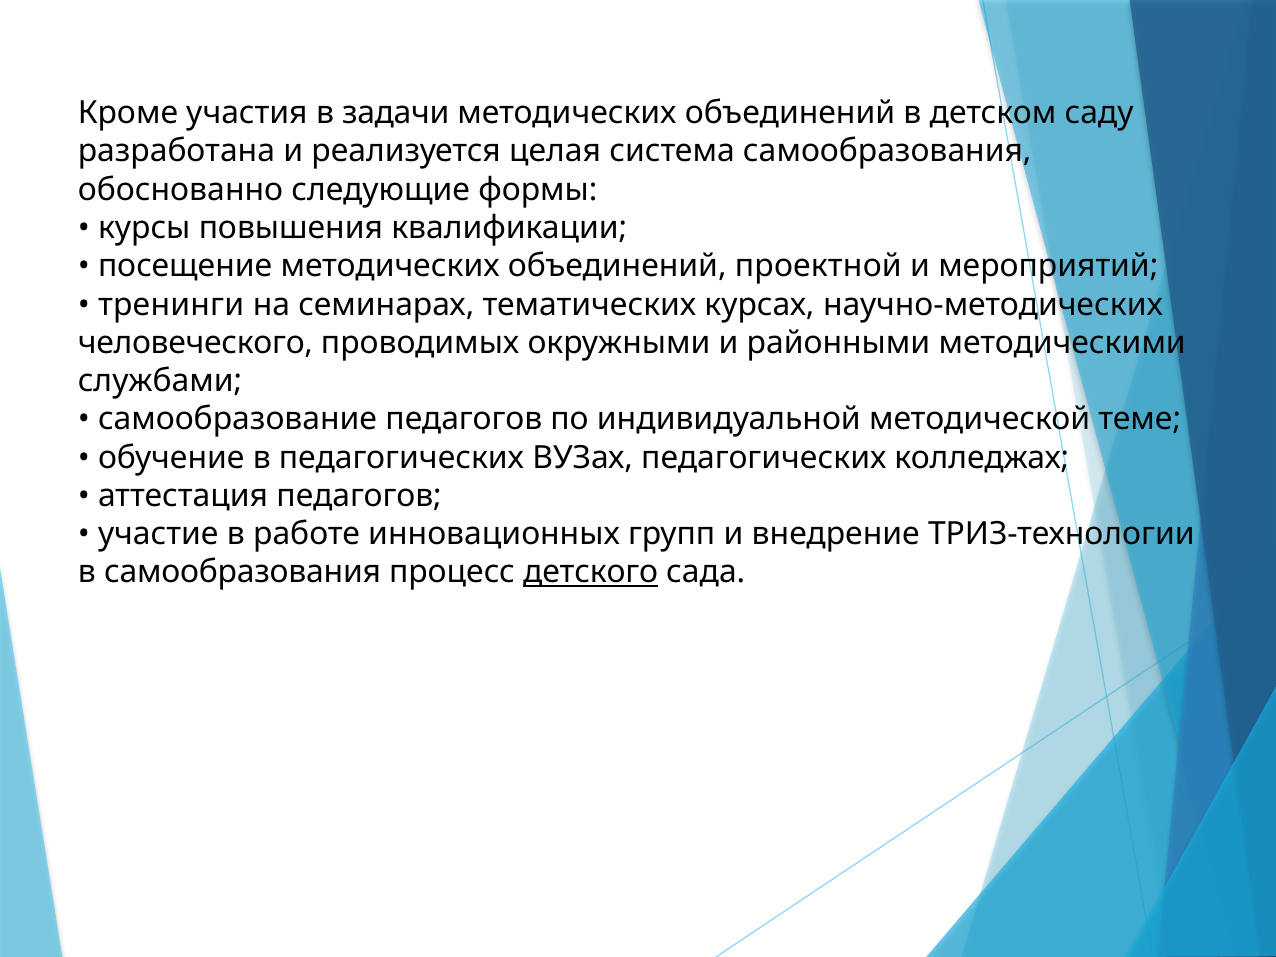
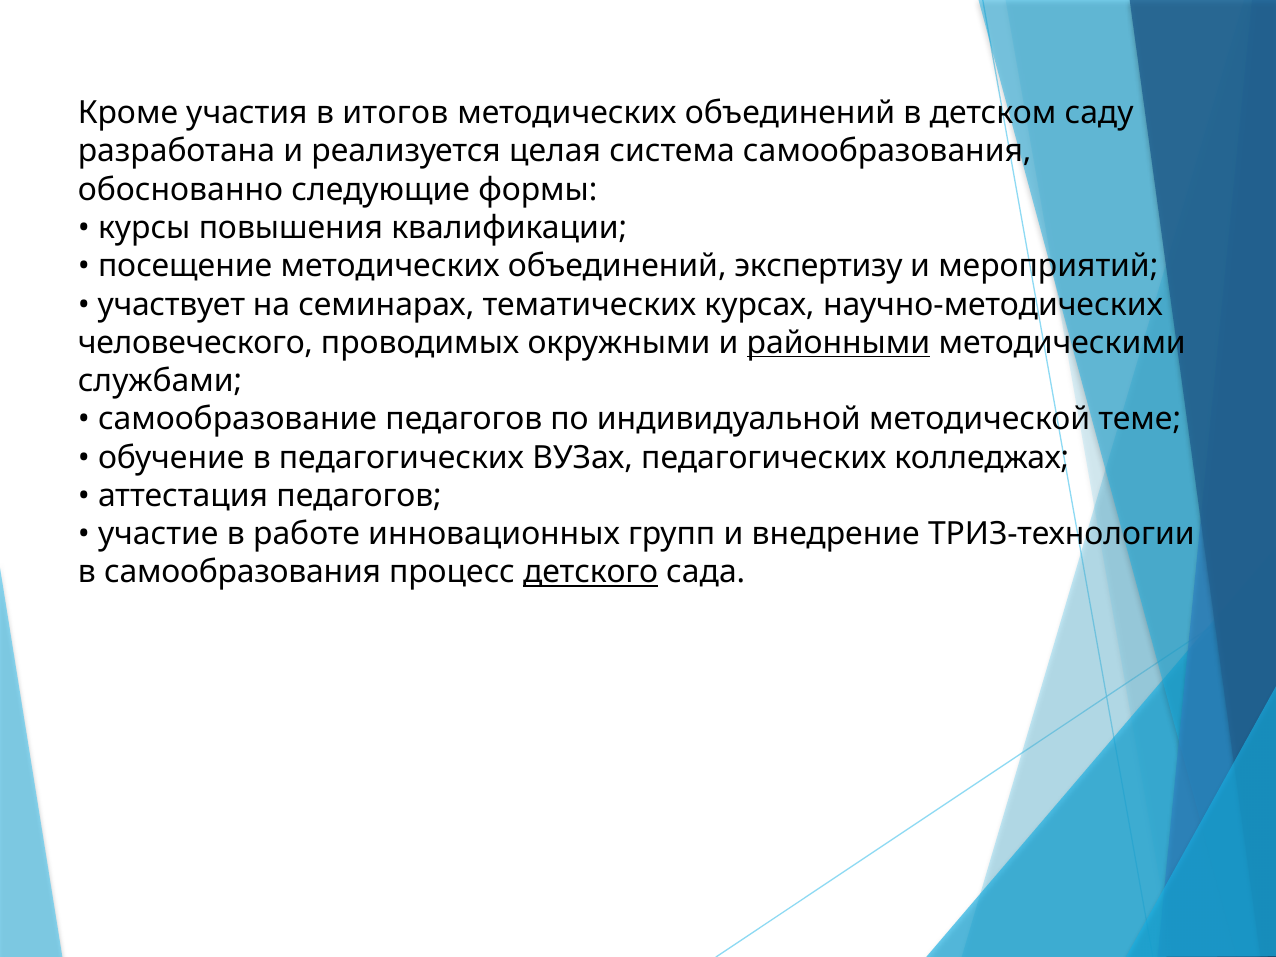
задачи: задачи -> итогов
проектной: проектной -> экспертизу
тренинги: тренинги -> участвует
районными underline: none -> present
